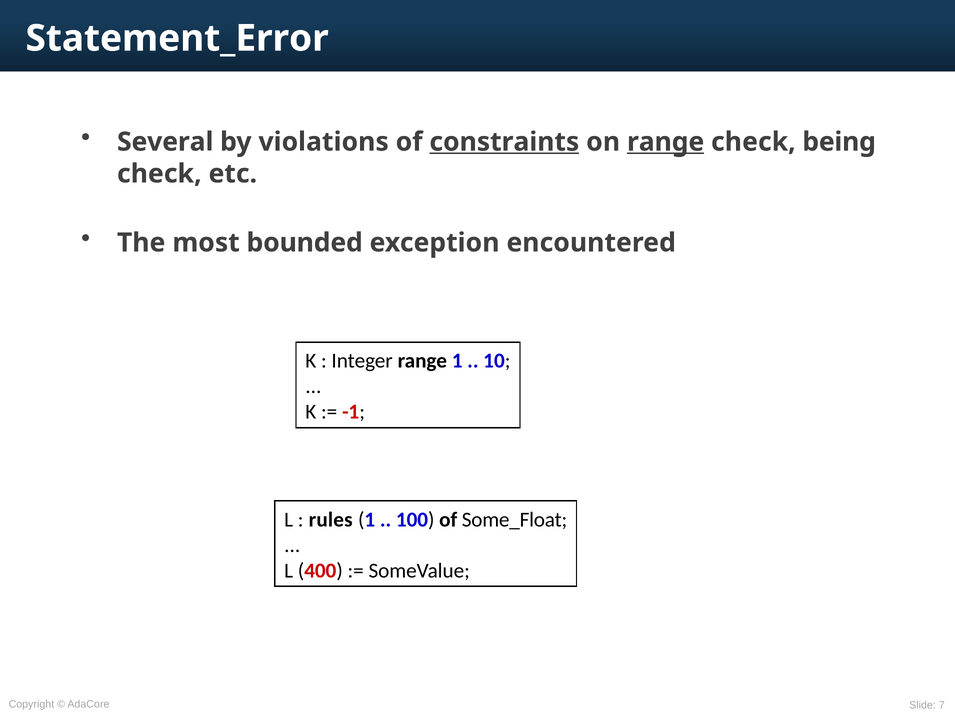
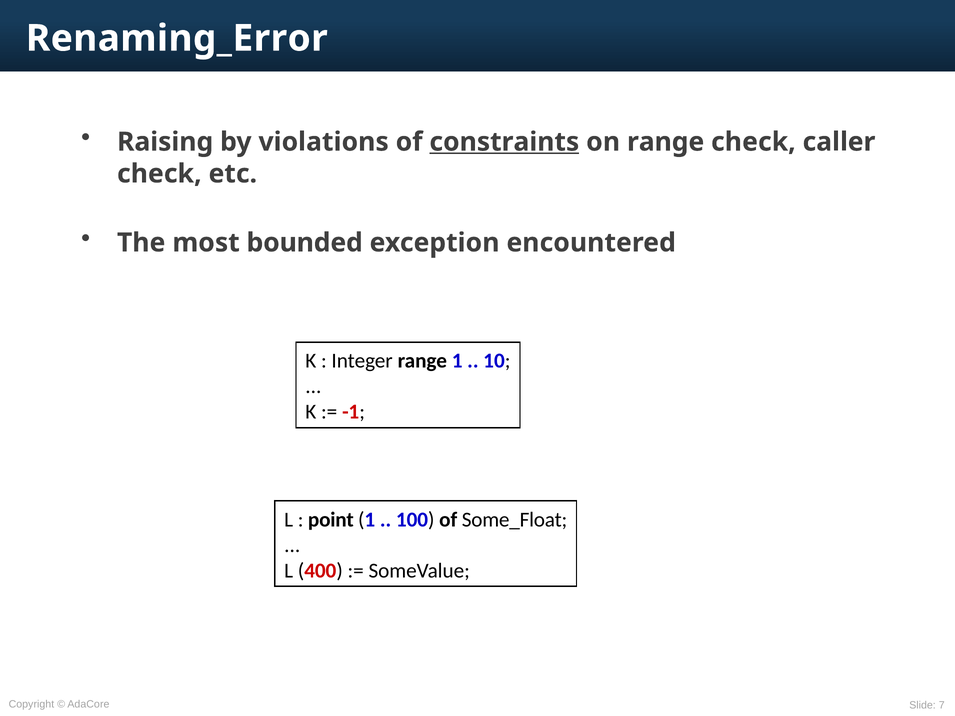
Statement_Error: Statement_Error -> Renaming_Error
Several: Several -> Raising
range at (666, 142) underline: present -> none
being: being -> caller
rules: rules -> point
